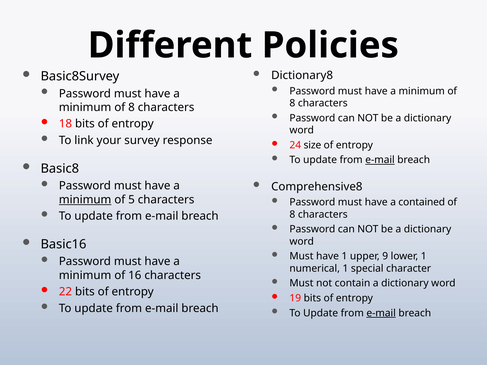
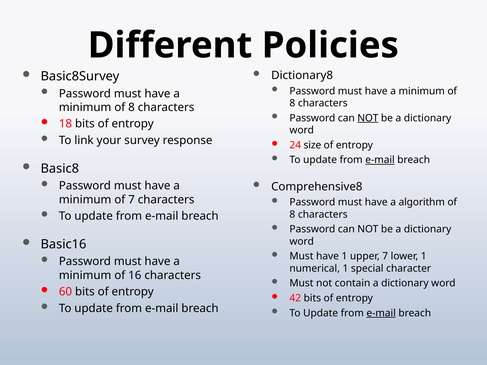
NOT at (368, 118) underline: none -> present
minimum at (85, 200) underline: present -> none
of 5: 5 -> 7
contained: contained -> algorithm
upper 9: 9 -> 7
22: 22 -> 60
19: 19 -> 42
